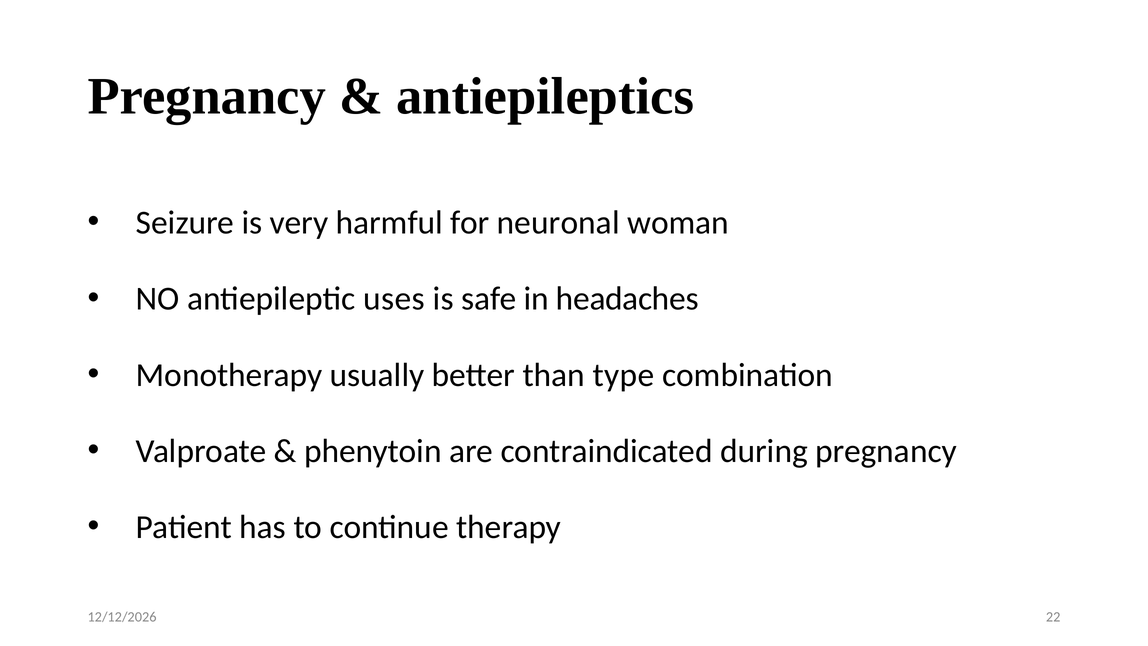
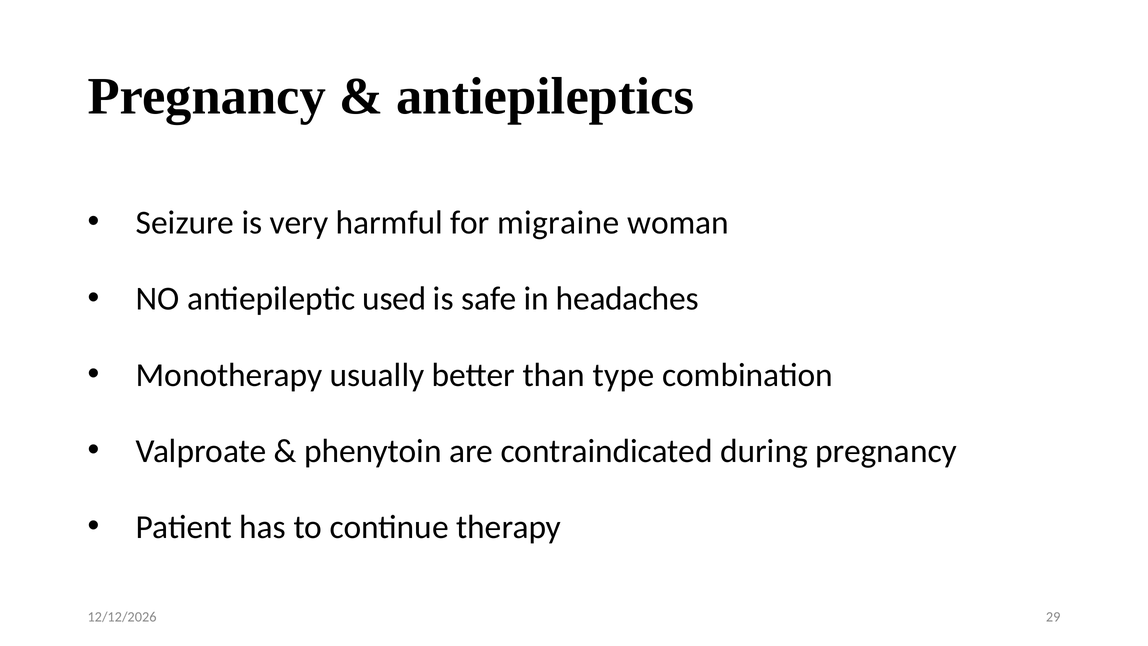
neuronal: neuronal -> migraine
uses: uses -> used
22: 22 -> 29
